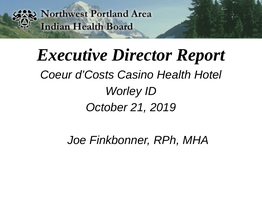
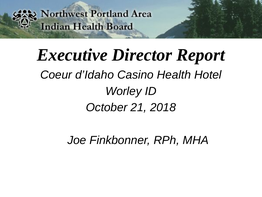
d’Costs: d’Costs -> d’Idaho
2019: 2019 -> 2018
